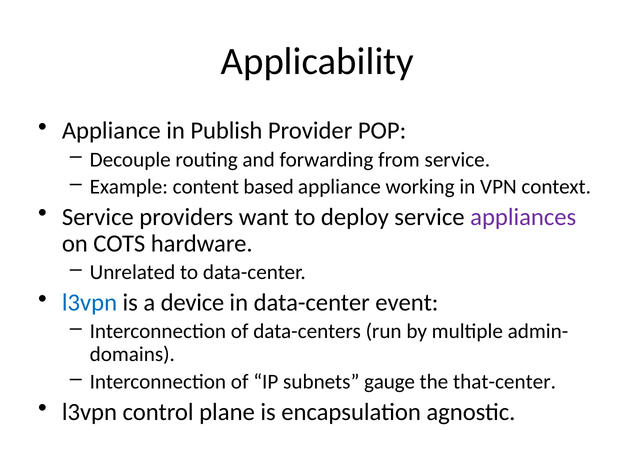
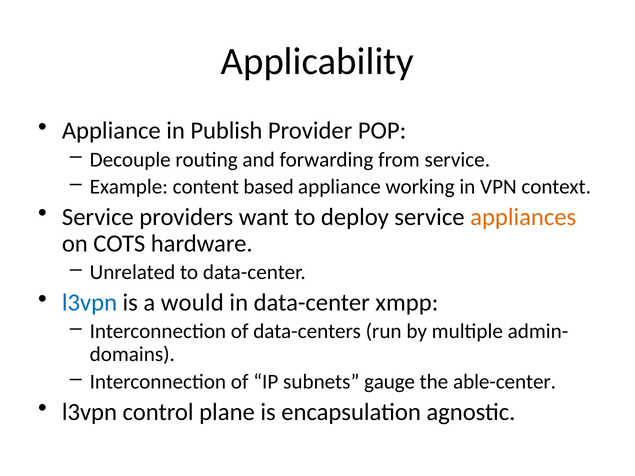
appliances colour: purple -> orange
device: device -> would
event: event -> xmpp
that-center: that-center -> able-center
